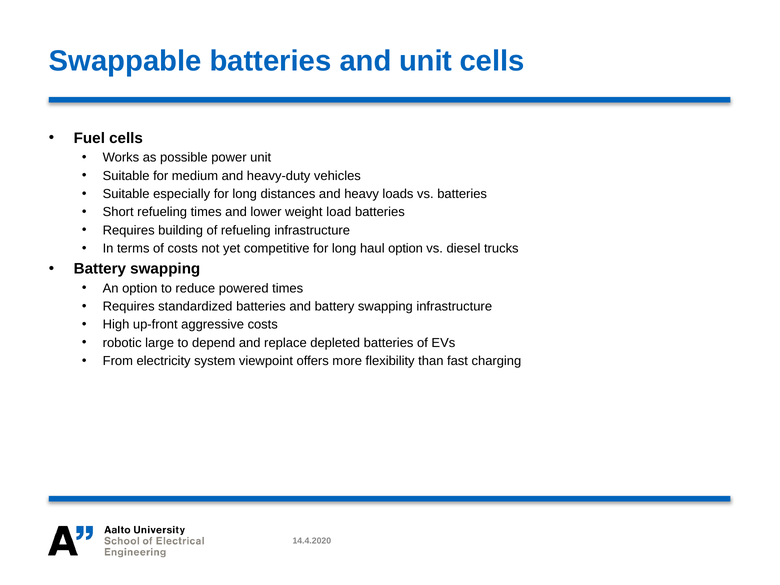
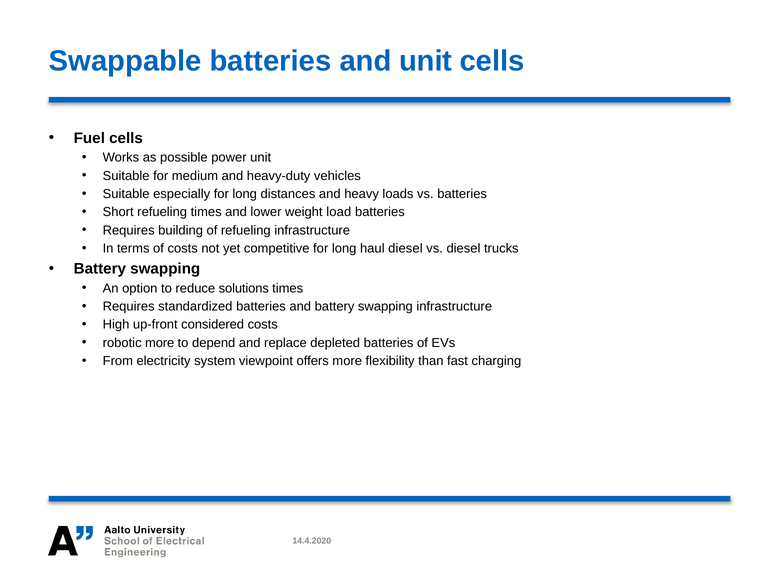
haul option: option -> diesel
powered: powered -> solutions
aggressive: aggressive -> considered
robotic large: large -> more
